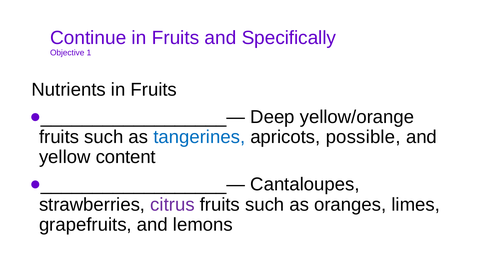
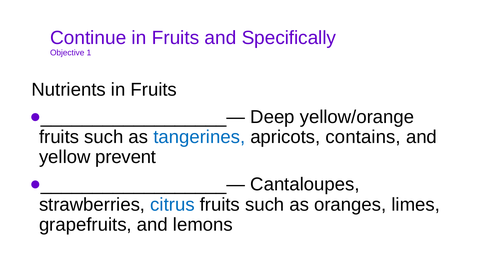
possible: possible -> contains
content: content -> prevent
citrus colour: purple -> blue
